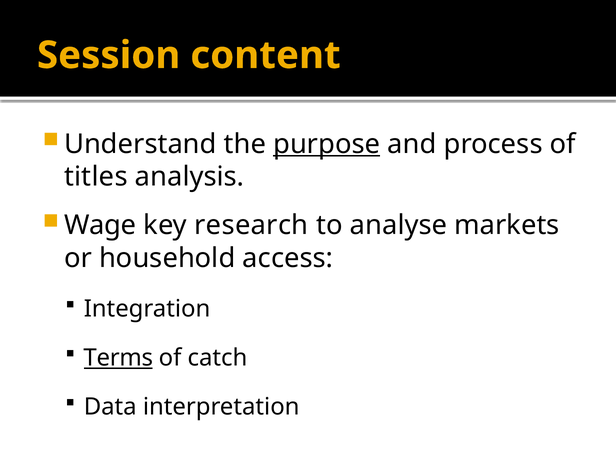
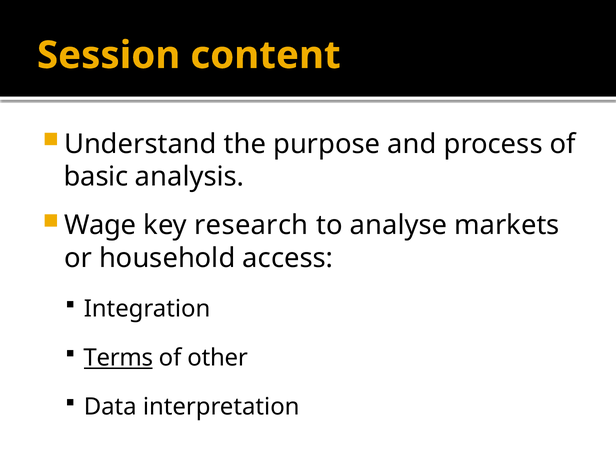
purpose underline: present -> none
titles: titles -> basic
catch: catch -> other
